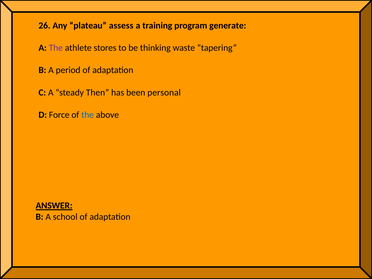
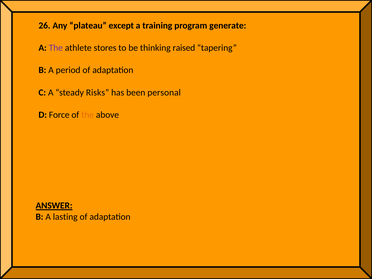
assess: assess -> except
waste: waste -> raised
Then: Then -> Risks
the at (88, 115) colour: blue -> orange
school: school -> lasting
